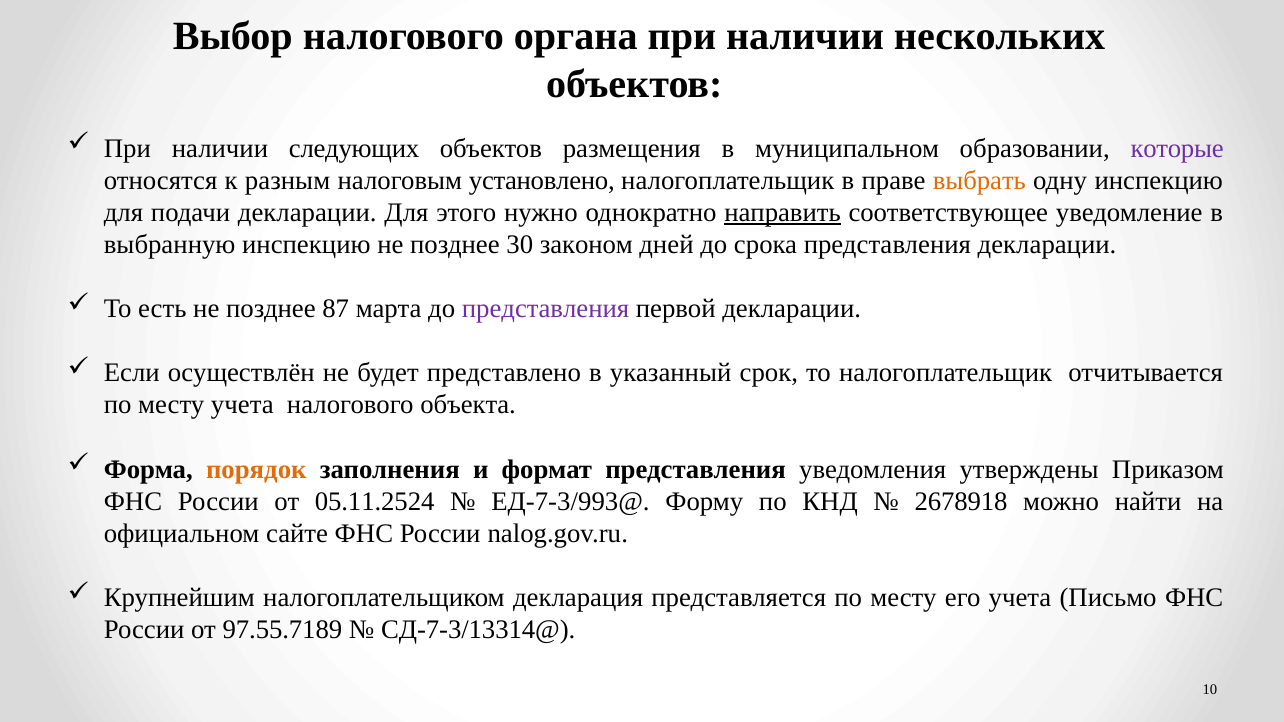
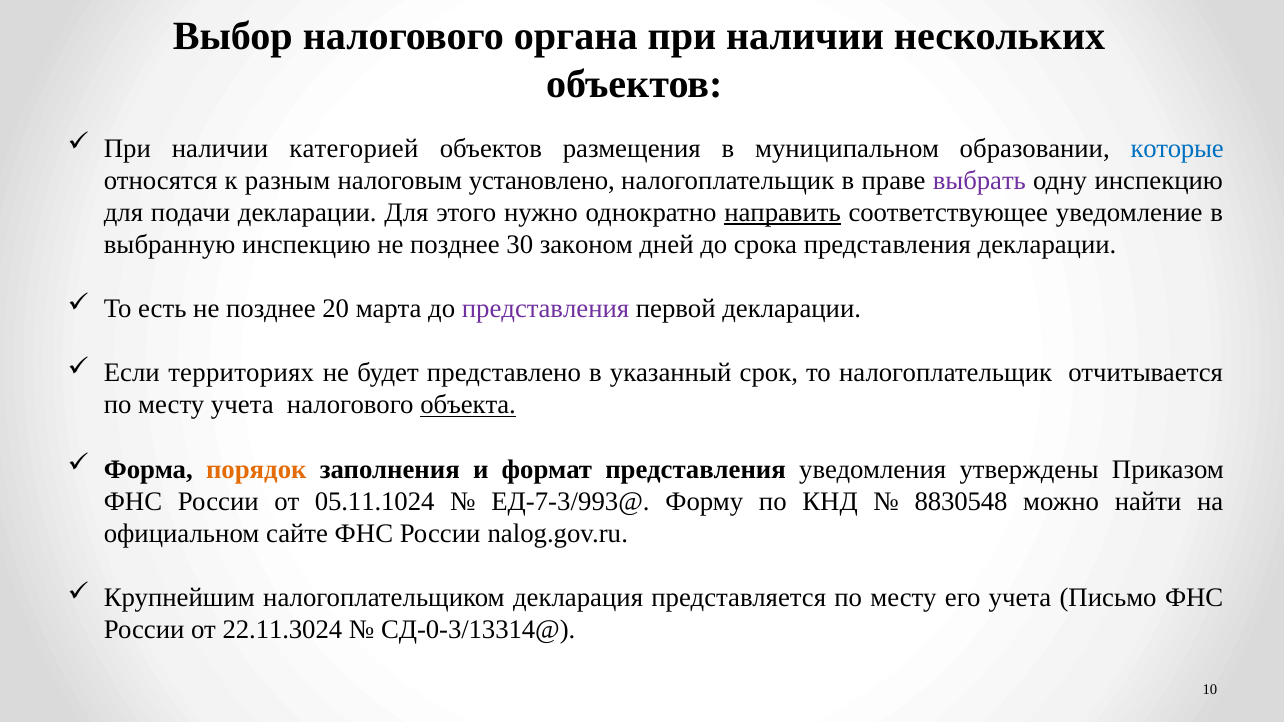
следующих: следующих -> категорией
которые colour: purple -> blue
выбрать colour: orange -> purple
87: 87 -> 20
осуществлён: осуществлён -> территориях
объекта underline: none -> present
05.11.2524: 05.11.2524 -> 05.11.1024
2678918: 2678918 -> 8830548
97.55.7189: 97.55.7189 -> 22.11.3024
СД-7-3/13314@: СД-7-3/13314@ -> СД-0-3/13314@
